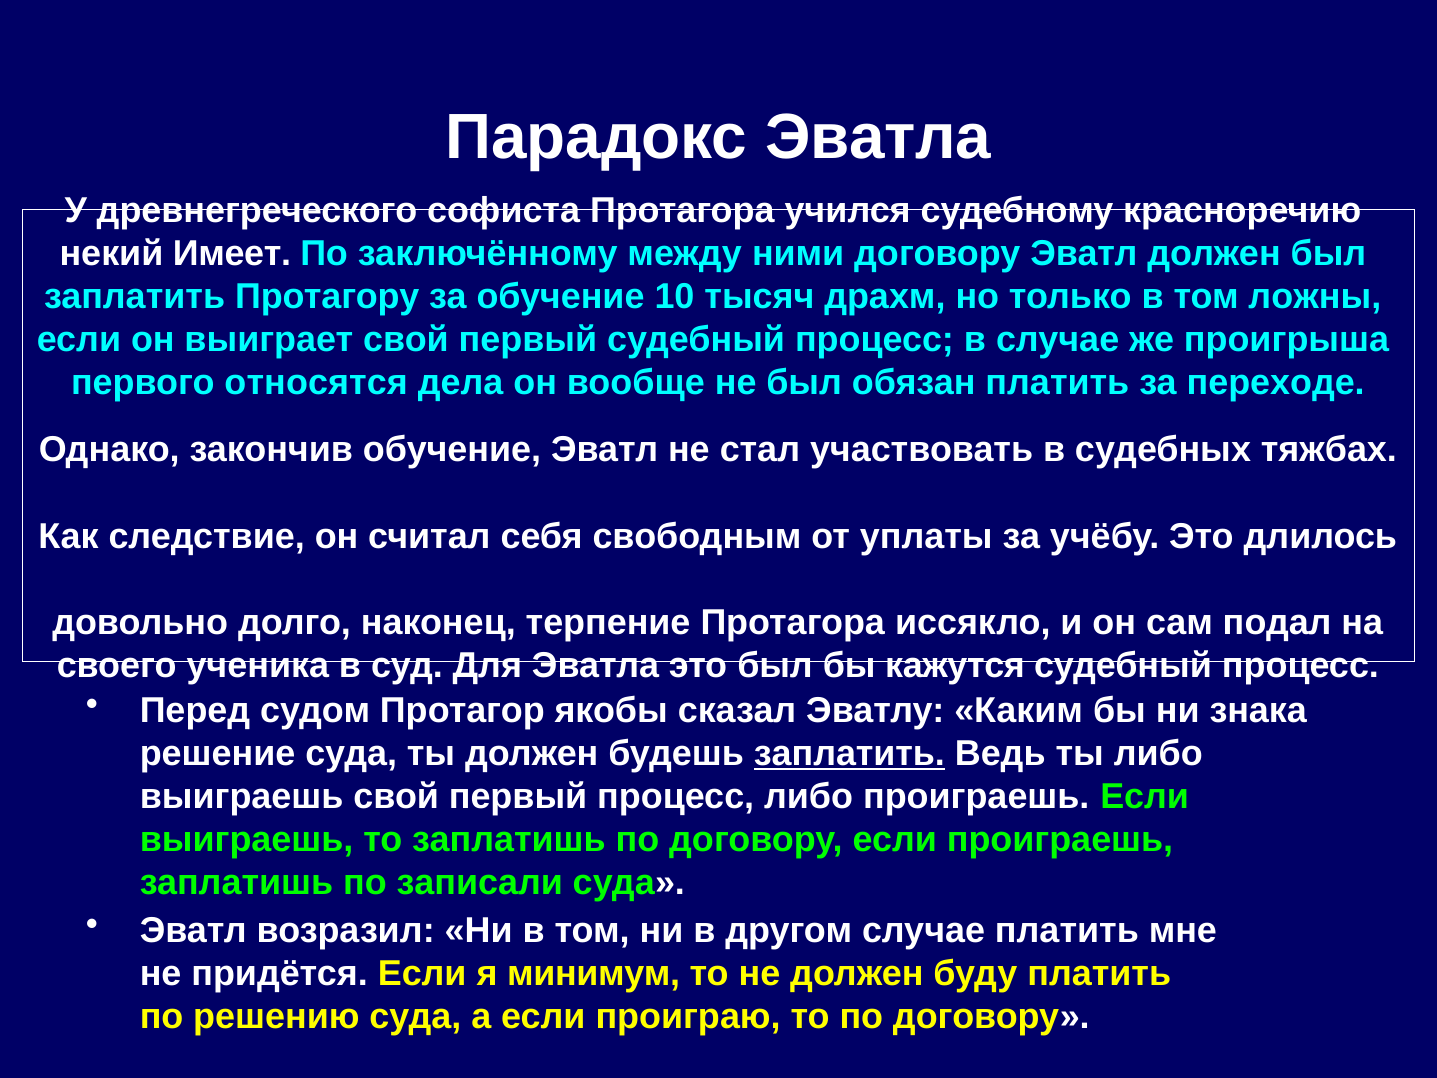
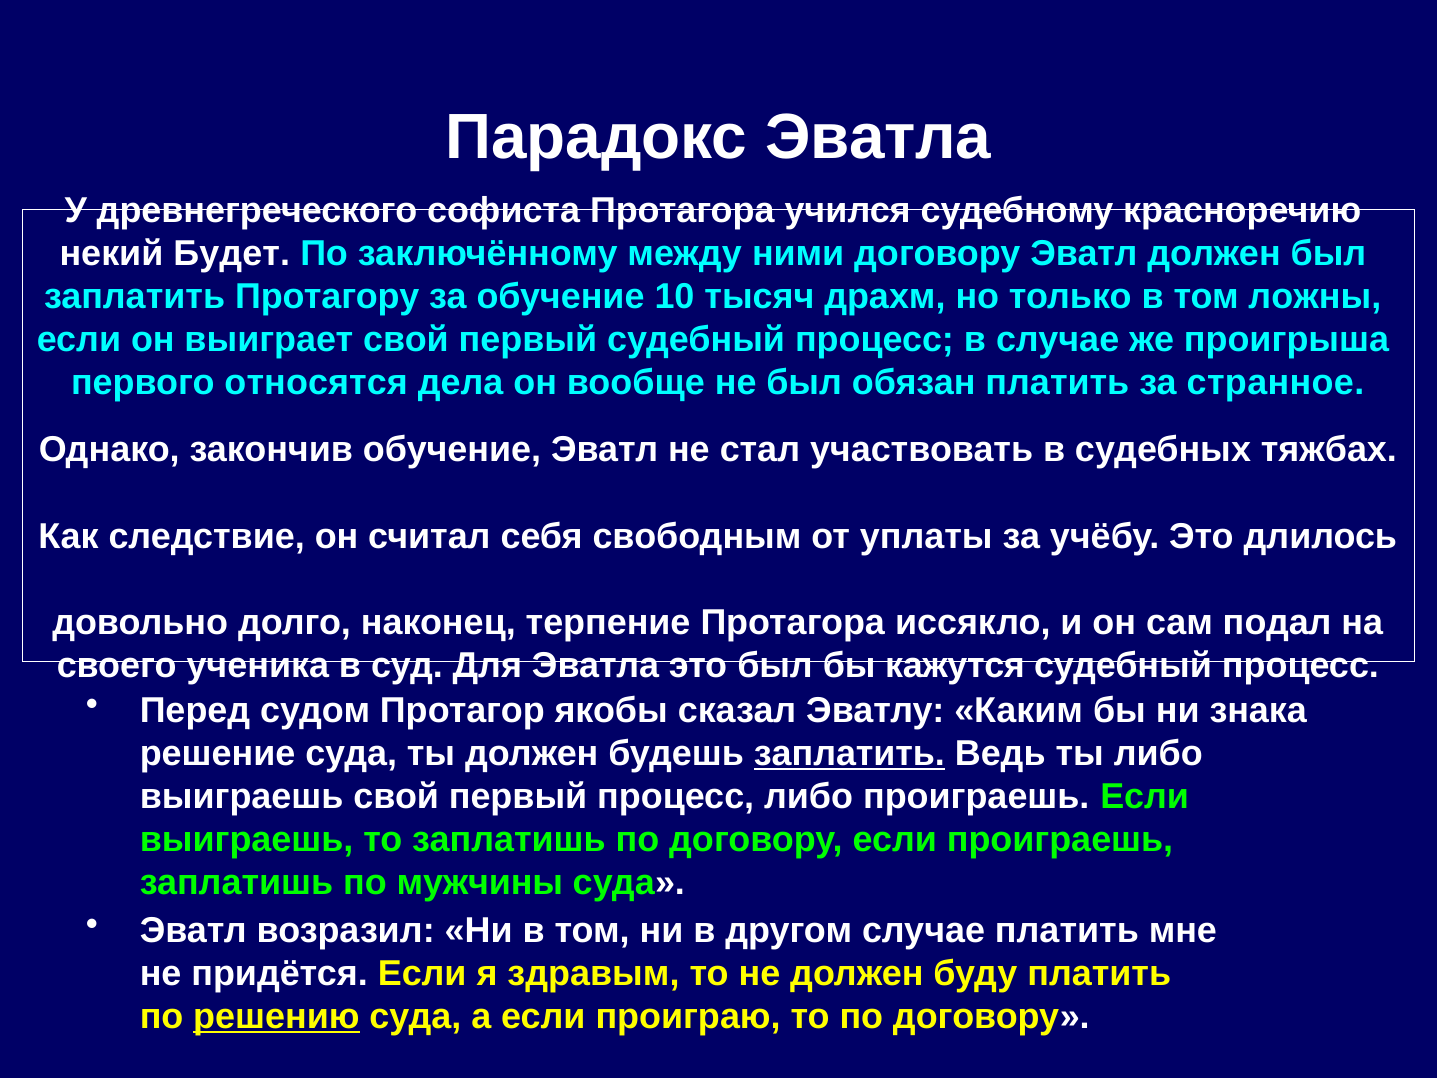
Имеет: Имеет -> Будет
переходе: переходе -> странное
записали: записали -> мужчины
минимум: минимум -> здравым
решению underline: none -> present
